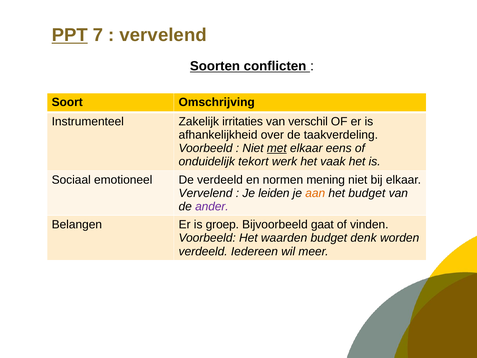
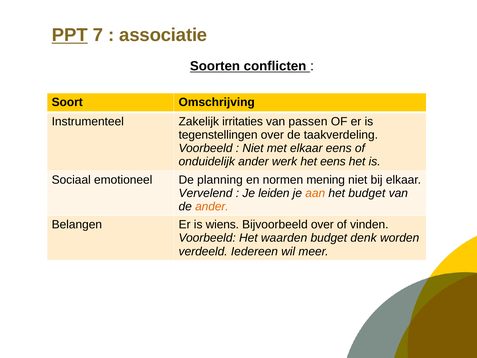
vervelend at (163, 35): vervelend -> associatie
verschil: verschil -> passen
afhankelijkheid: afhankelijkheid -> tegenstellingen
met underline: present -> none
onduidelijk tekort: tekort -> ander
het vaak: vaak -> eens
De verdeeld: verdeeld -> planning
ander at (212, 206) colour: purple -> orange
groep: groep -> wiens
Bijvoorbeeld gaat: gaat -> over
